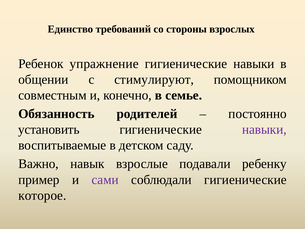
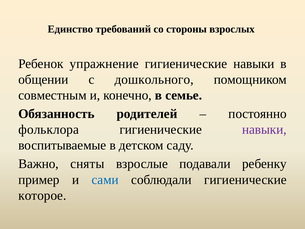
стимулируют: стимулируют -> дошкольного
установить: установить -> фольклора
навык: навык -> сняты
сами colour: purple -> blue
